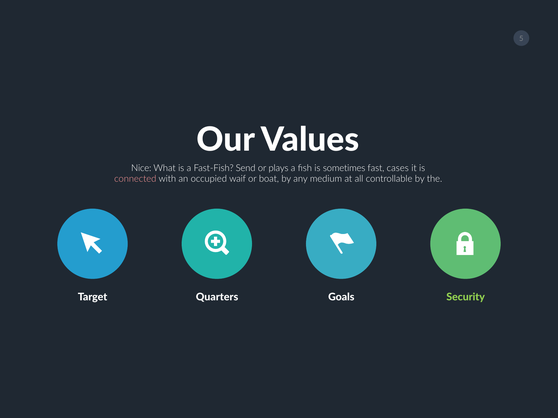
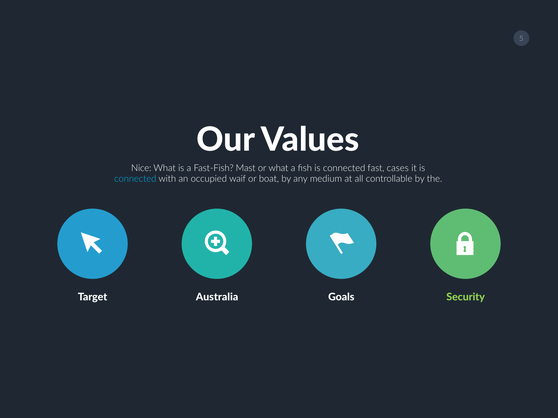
Send: Send -> Mast
or plays: plays -> what
fish is sometimes: sometimes -> connected
connected at (135, 179) colour: pink -> light blue
Quarters: Quarters -> Australia
